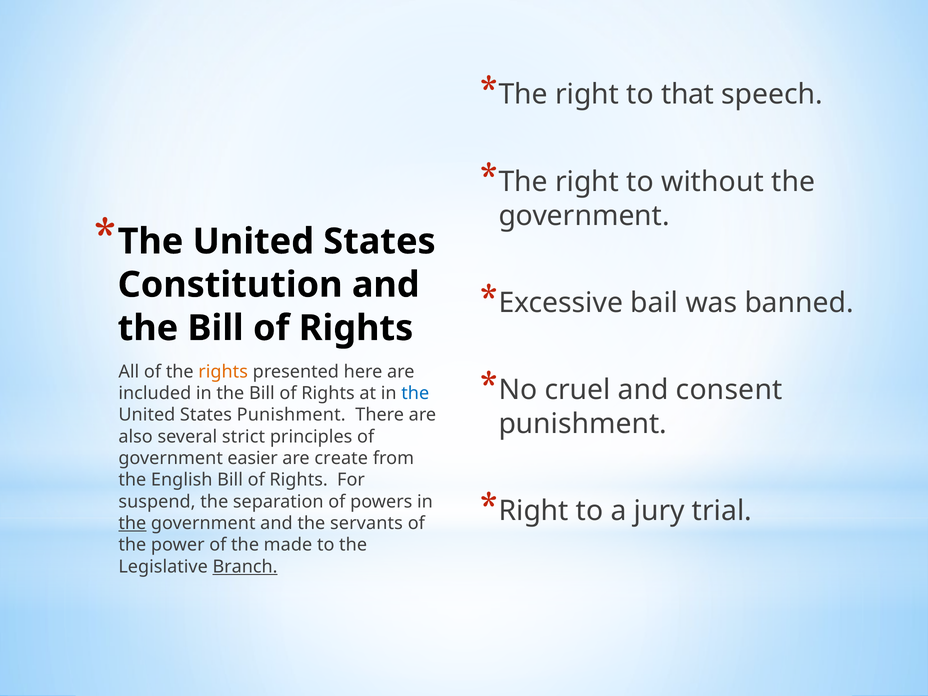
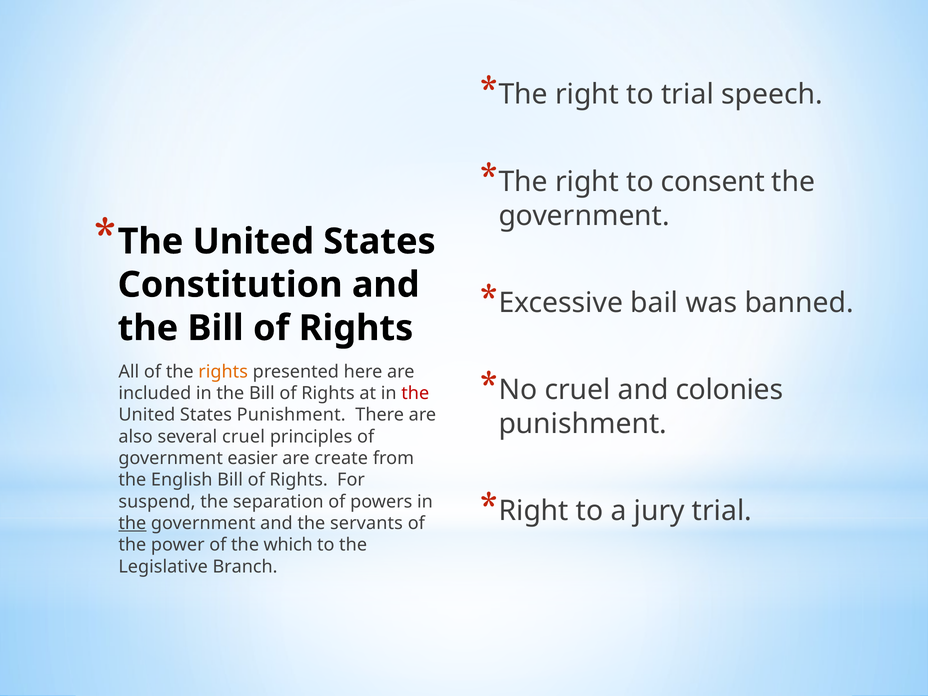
to that: that -> trial
without: without -> consent
consent: consent -> colonies
the at (415, 393) colour: blue -> red
several strict: strict -> cruel
made: made -> which
Branch underline: present -> none
